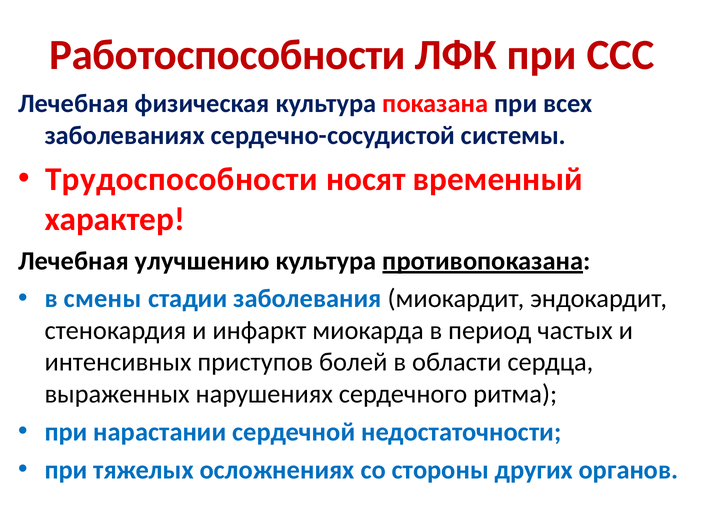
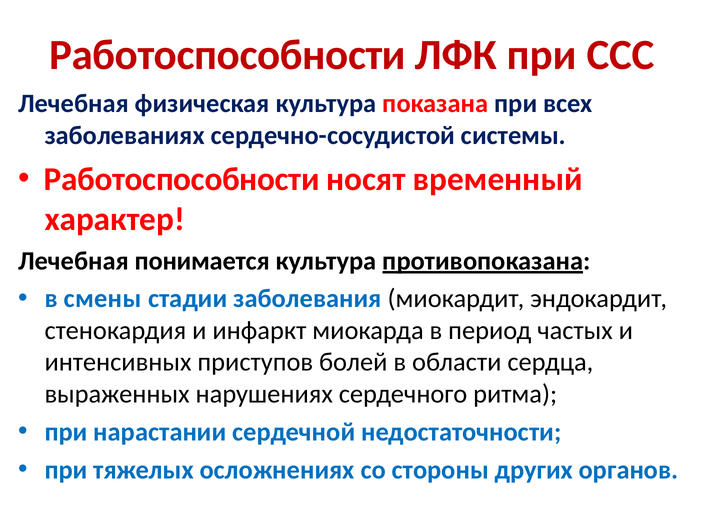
Трудоспособности at (181, 180): Трудоспособности -> Работоспособности
улучшению: улучшению -> понимается
